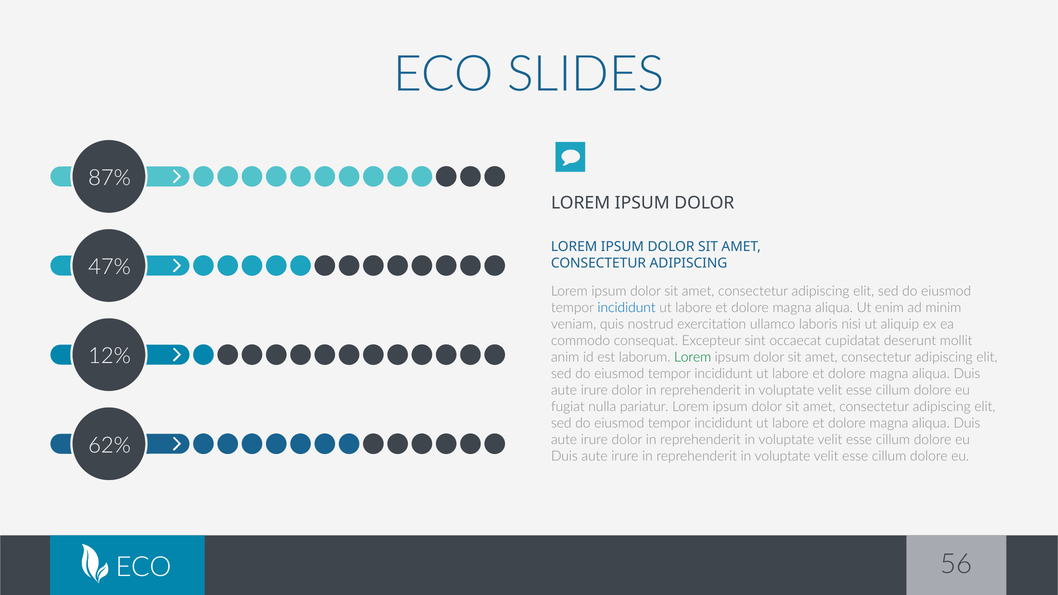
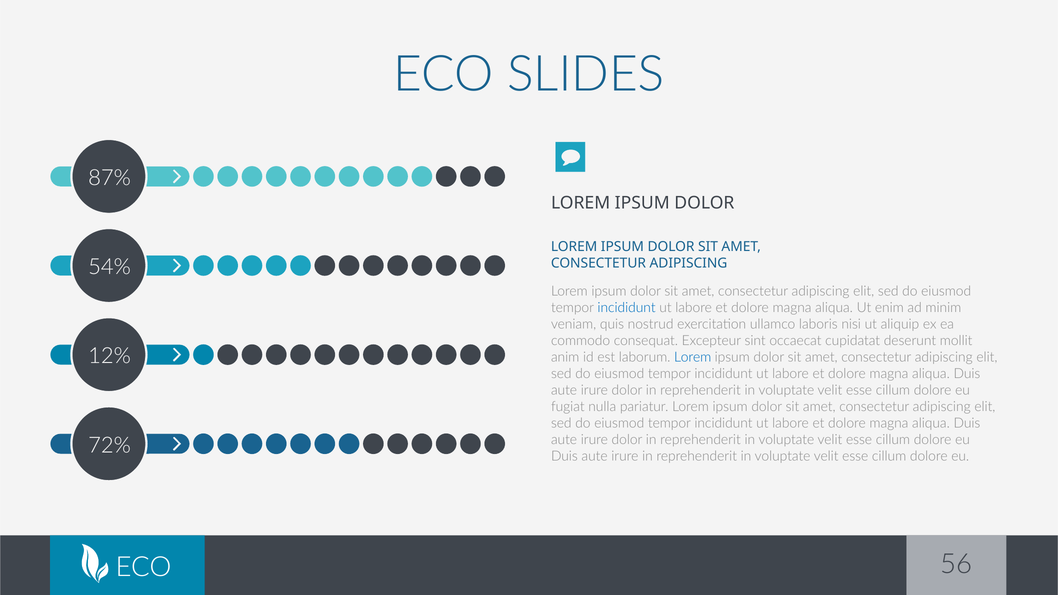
47%: 47% -> 54%
Lorem at (693, 357) colour: green -> blue
62%: 62% -> 72%
